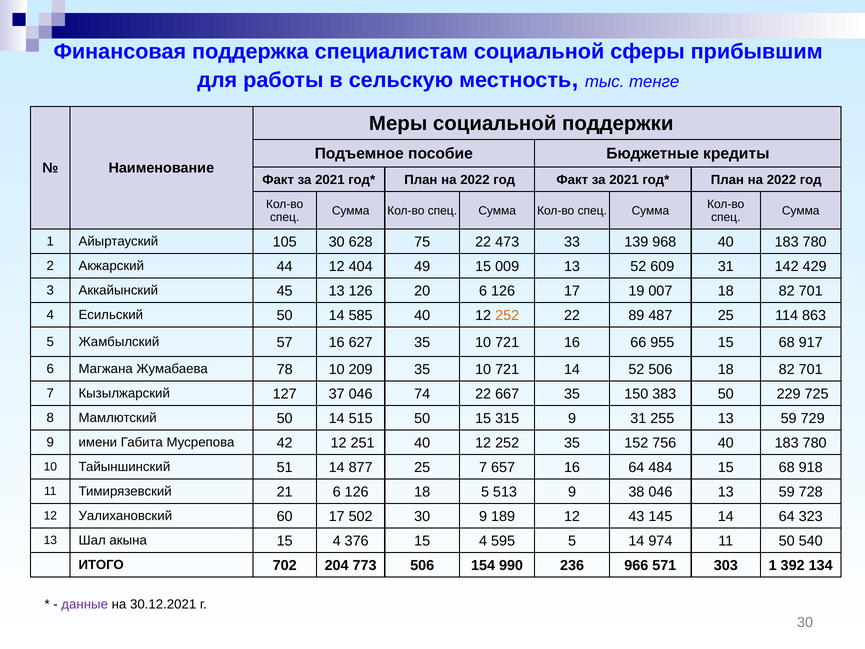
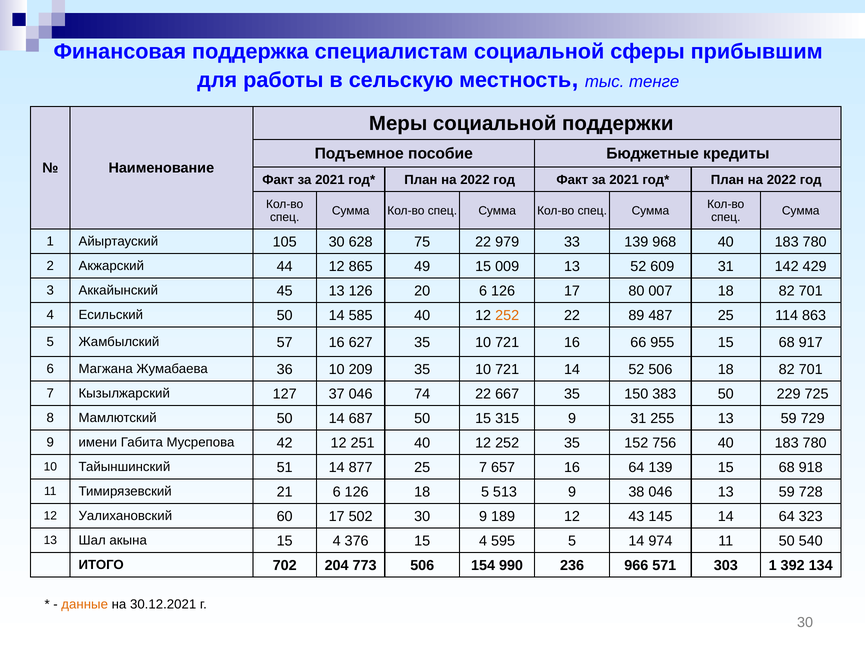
473: 473 -> 979
404: 404 -> 865
19: 19 -> 80
78: 78 -> 36
515: 515 -> 687
64 484: 484 -> 139
данные colour: purple -> orange
